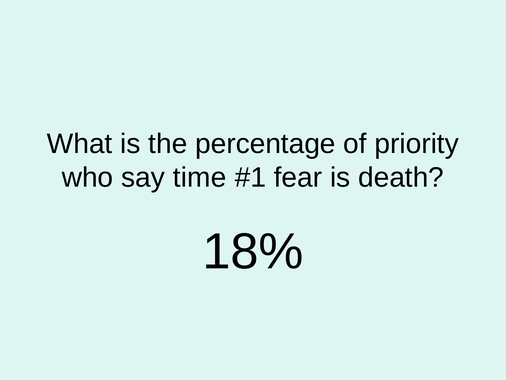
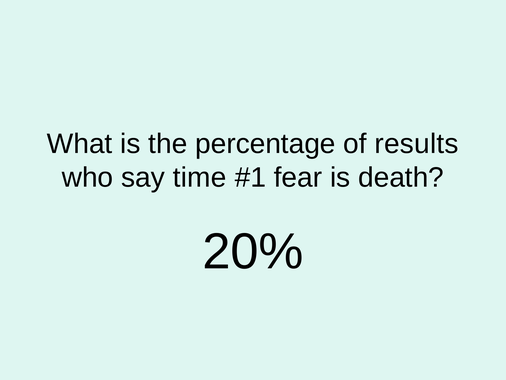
priority: priority -> results
18%: 18% -> 20%
